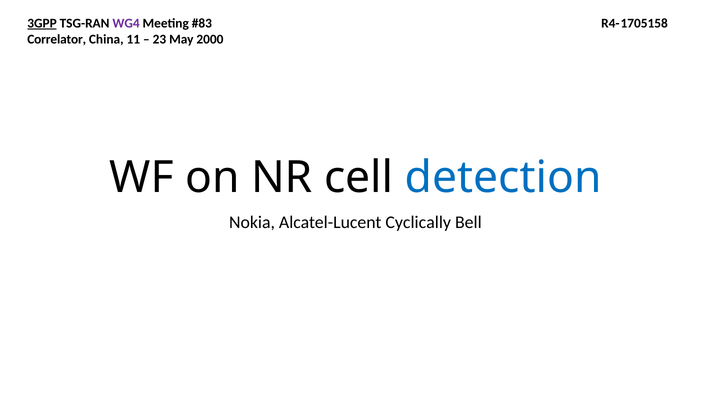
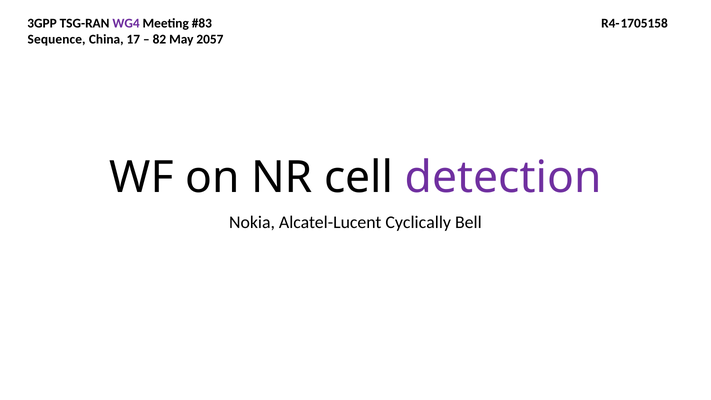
3GPP underline: present -> none
Correlator: Correlator -> Sequence
11: 11 -> 17
23: 23 -> 82
2000: 2000 -> 2057
detection colour: blue -> purple
